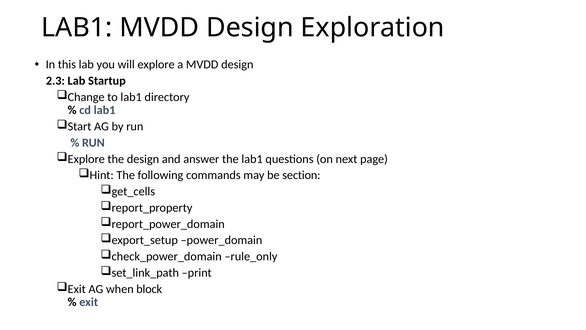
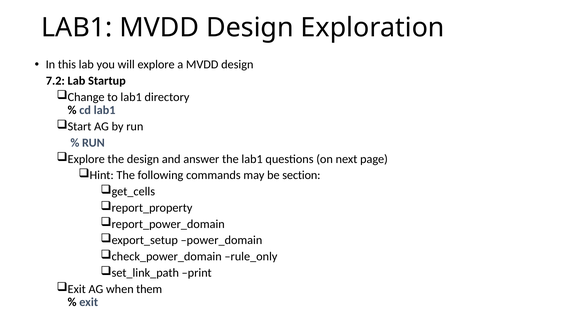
2.3: 2.3 -> 7.2
block: block -> them
